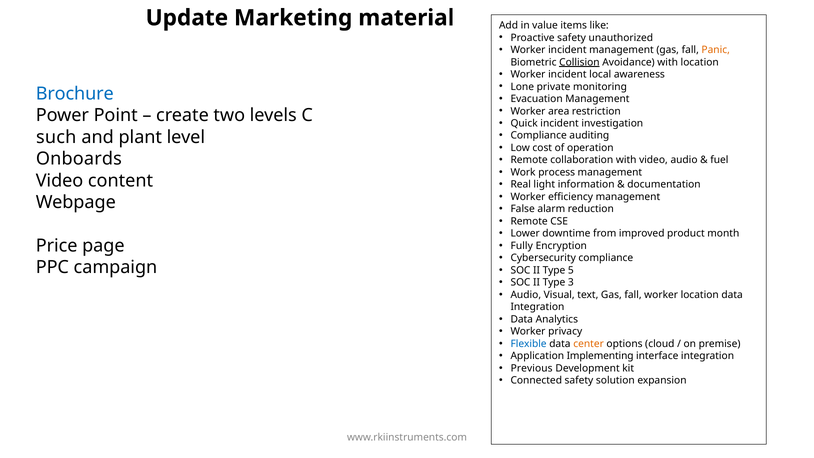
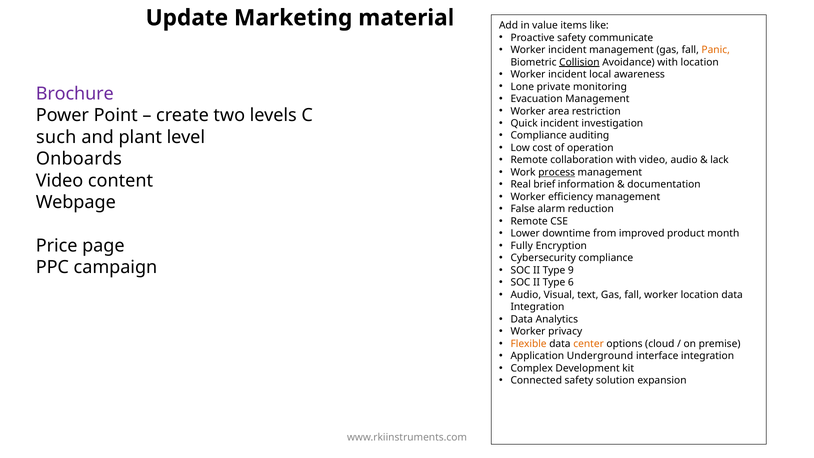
unauthorized: unauthorized -> communicate
Brochure colour: blue -> purple
fuel: fuel -> lack
process underline: none -> present
light: light -> brief
5: 5 -> 9
3: 3 -> 6
Flexible colour: blue -> orange
Implementing: Implementing -> Underground
Previous: Previous -> Complex
